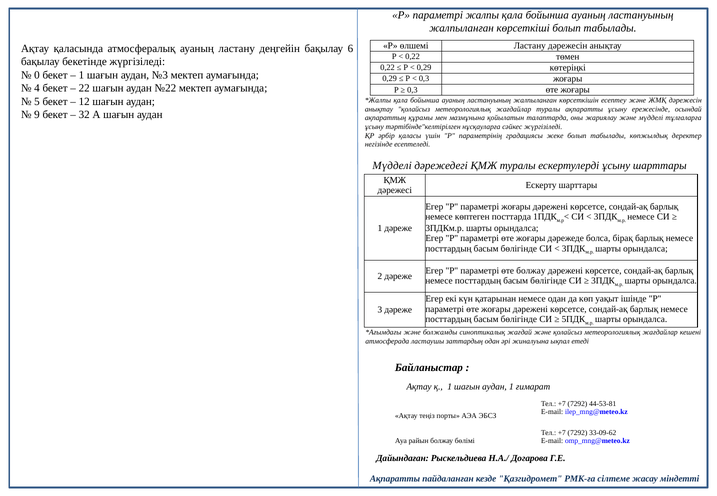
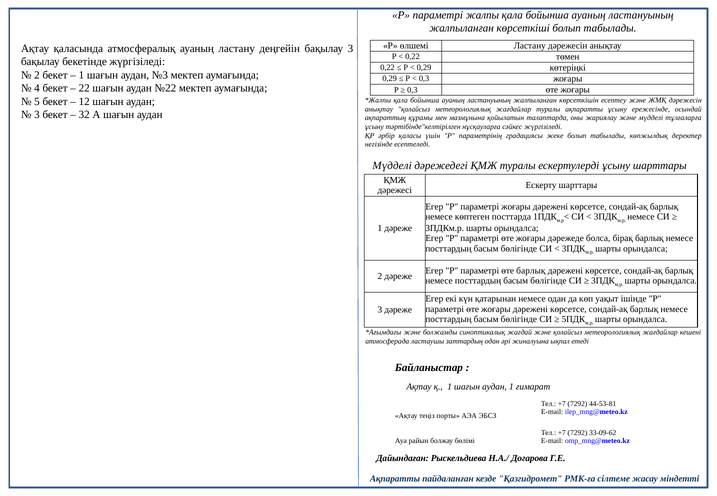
бақылау 6: 6 -> 3
0 at (37, 75): 0 -> 2
9 at (37, 115): 9 -> 3
өте болжау: болжау -> барлық
